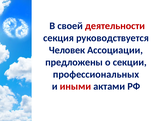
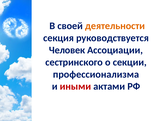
деятельности colour: red -> orange
предложены: предложены -> сестринского
профессиональных: профессиональных -> профессионализма
